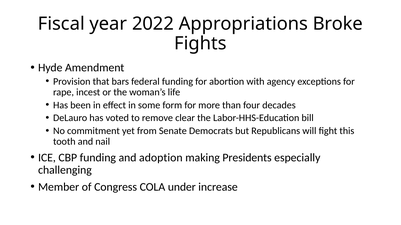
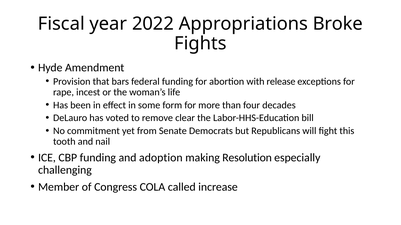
agency: agency -> release
Presidents: Presidents -> Resolution
under: under -> called
